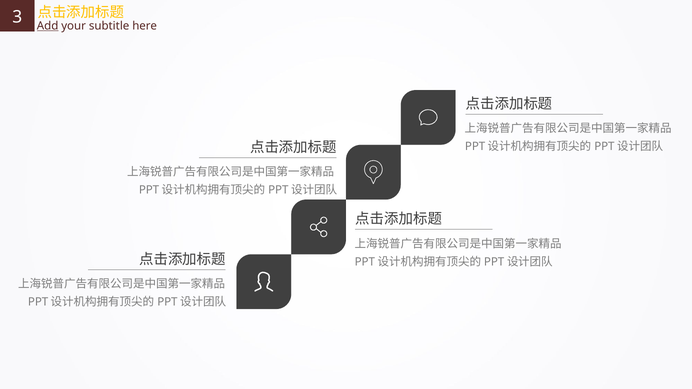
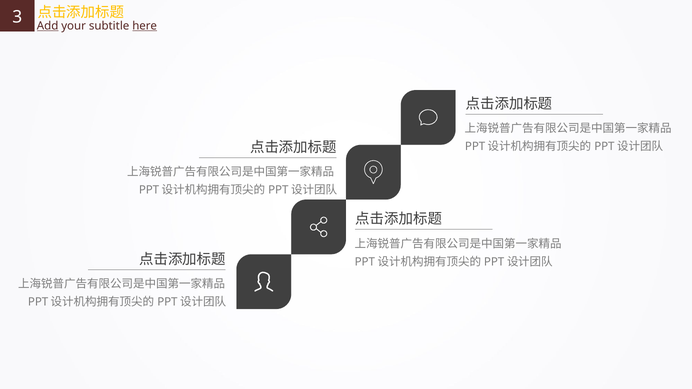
here underline: none -> present
